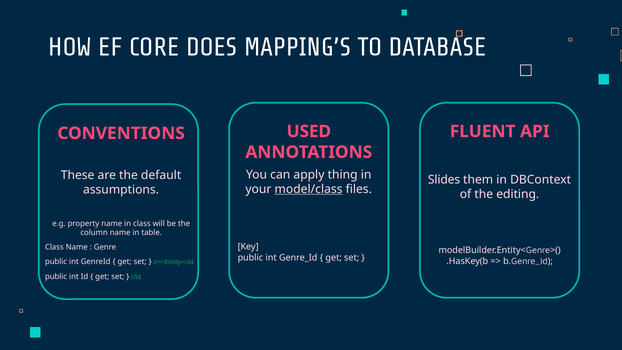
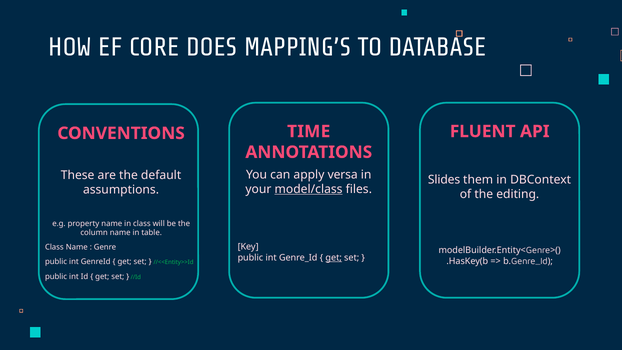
USED: USED -> TIME
thing: thing -> versa
get at (334, 258) underline: none -> present
